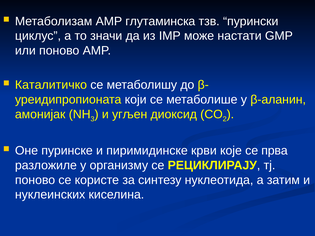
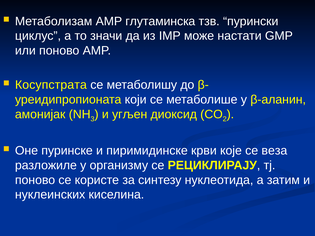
Каталитичко: Каталитичко -> Косупстрата
прва: прва -> веза
